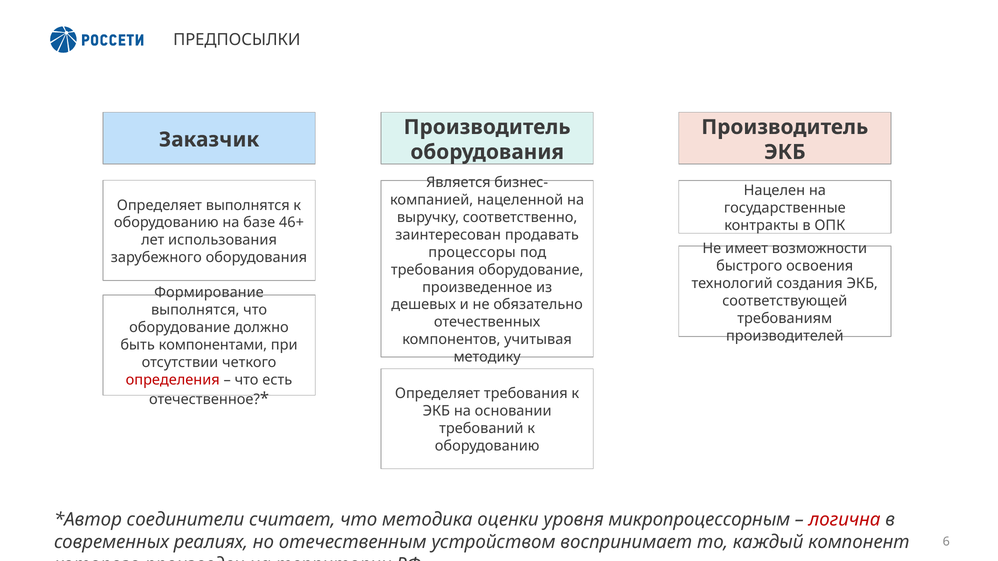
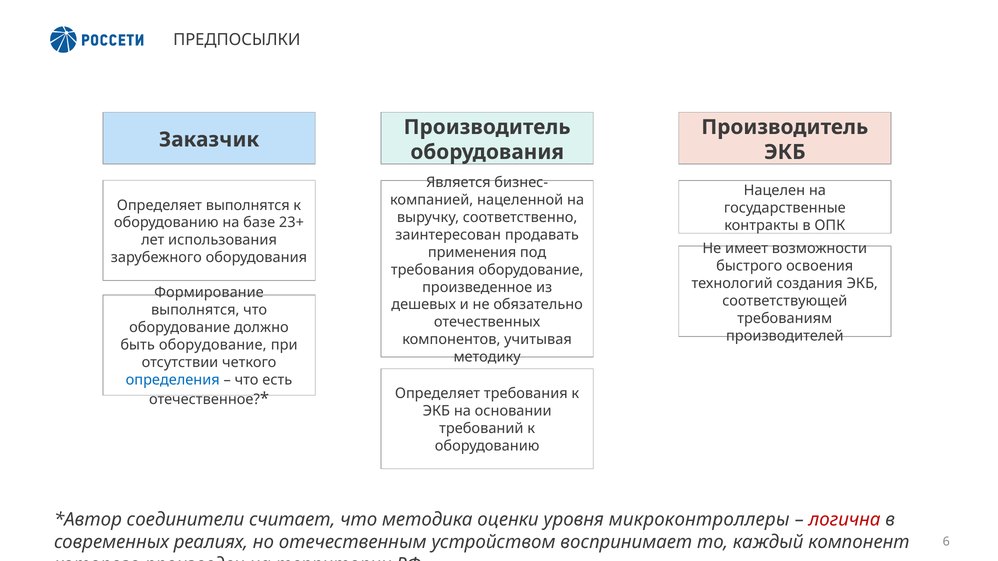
46+: 46+ -> 23+
процессоры: процессоры -> применения
быть компонентами: компонентами -> оборудование
определения colour: red -> blue
микропроцессорным: микропроцессорным -> микроконтроллеры
